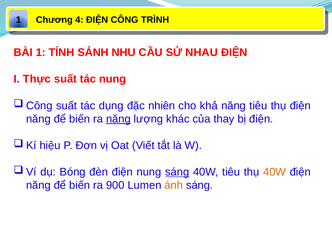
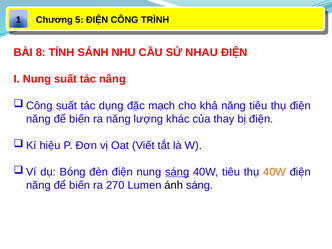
4: 4 -> 5
BÀI 1: 1 -> 8
I Thực: Thực -> Nung
tác nung: nung -> nâng
nhiên: nhiên -> mạch
năng at (118, 119) underline: present -> none
900: 900 -> 270
ánh colour: orange -> black
